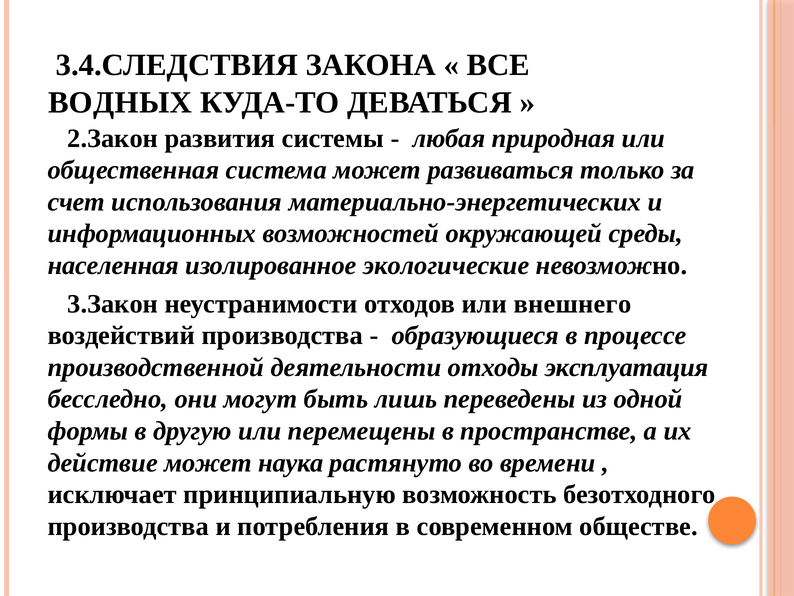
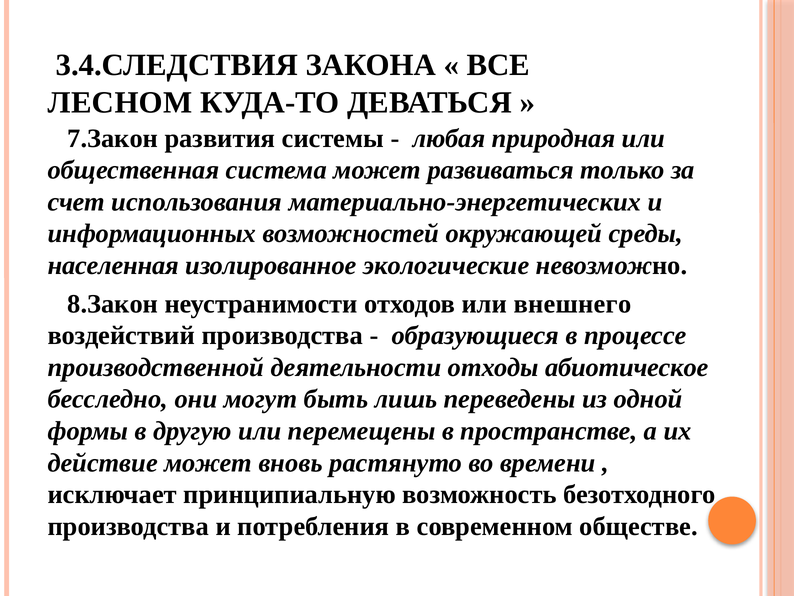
ВОДНЫХ: ВОДНЫХ -> ЛЕСНОМ
2.Закон: 2.Закон -> 7.Закон
3.Закон: 3.Закон -> 8.Закон
эксплуатация: эксплуатация -> абиотическое
наука: наука -> вновь
